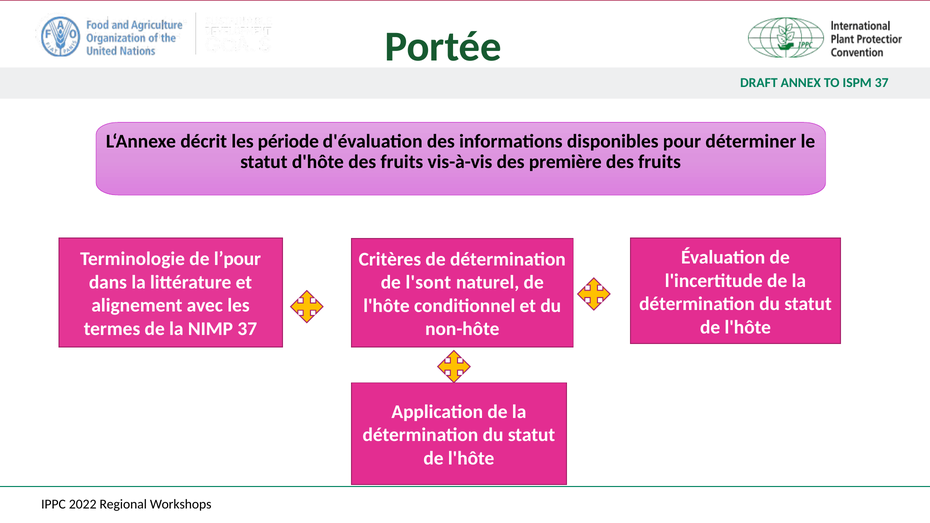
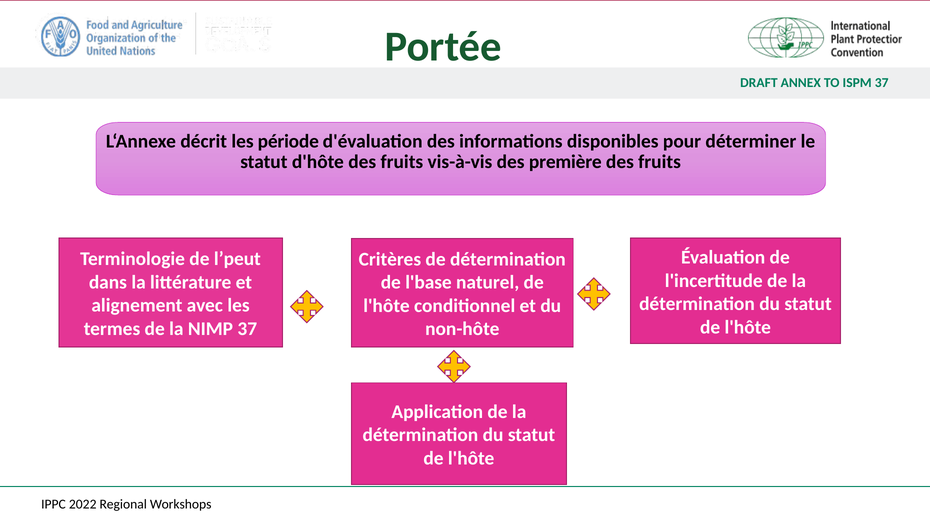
l’pour: l’pour -> l’peut
l'sont: l'sont -> l'base
